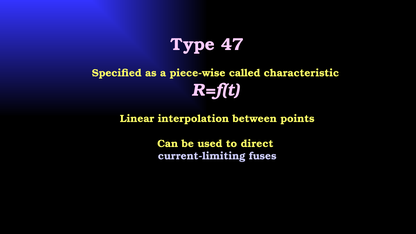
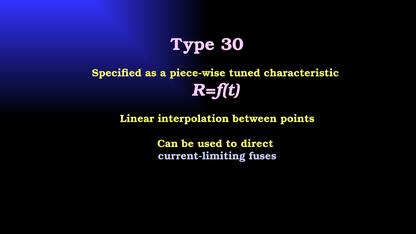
47: 47 -> 30
called: called -> tuned
